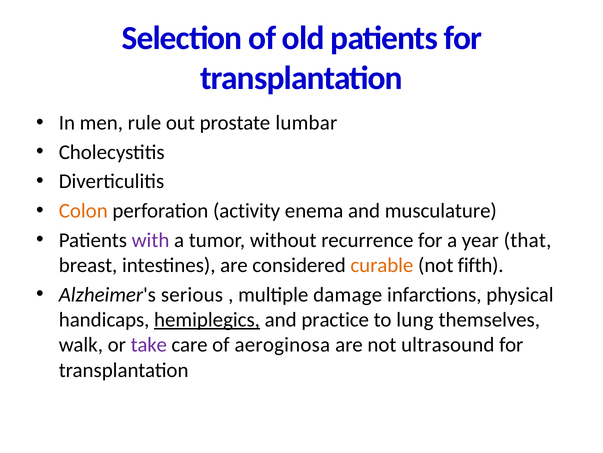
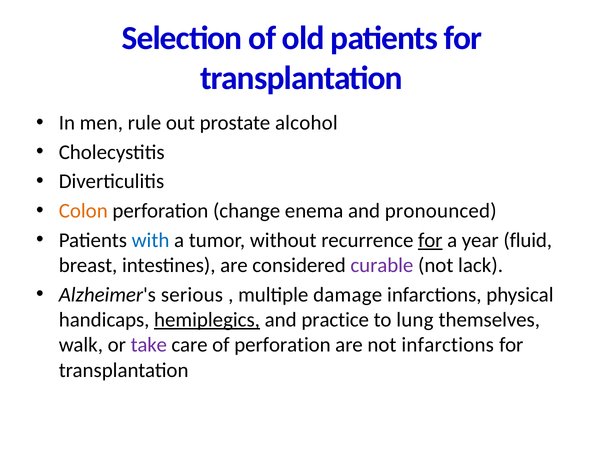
lumbar: lumbar -> alcohol
activity: activity -> change
musculature: musculature -> pronounced
with colour: purple -> blue
for at (430, 240) underline: none -> present
that: that -> fluid
curable colour: orange -> purple
fifth: fifth -> lack
of aeroginosa: aeroginosa -> perforation
not ultrasound: ultrasound -> infarctions
